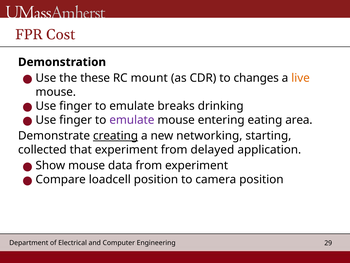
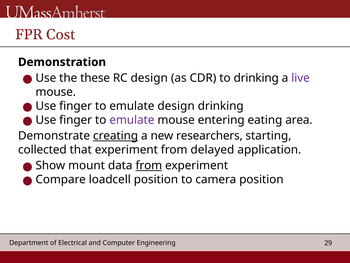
RC mount: mount -> design
to changes: changes -> drinking
live colour: orange -> purple
emulate breaks: breaks -> design
networking: networking -> researchers
Show mouse: mouse -> mount
from at (149, 165) underline: none -> present
